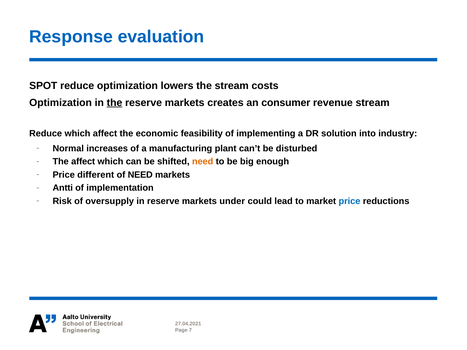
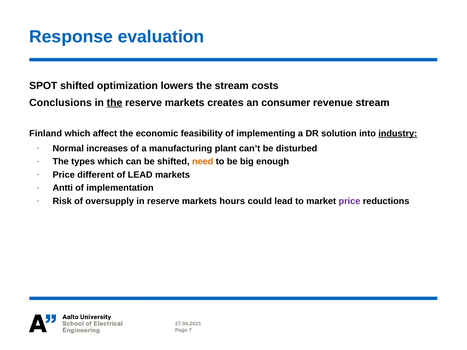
SPOT reduce: reduce -> shifted
Optimization at (61, 103): Optimization -> Conclusions
Reduce at (46, 133): Reduce -> Finland
industry underline: none -> present
The affect: affect -> types
of NEED: NEED -> LEAD
under: under -> hours
price at (349, 201) colour: blue -> purple
